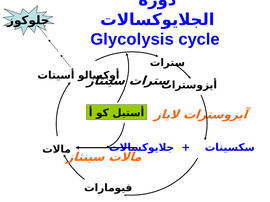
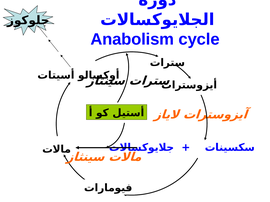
Glycolysis: Glycolysis -> Anabolism
